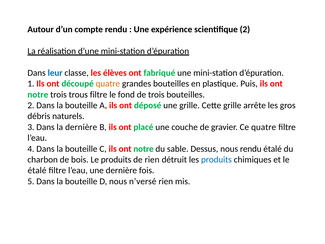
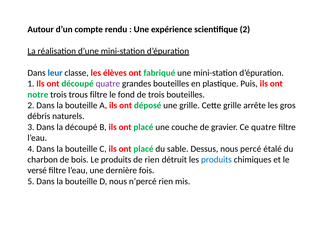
quatre at (108, 84) colour: orange -> purple
la dernière: dernière -> découpé
C ils ont notre: notre -> placé
nous rendu: rendu -> percé
étalé at (37, 170): étalé -> versé
n’versé: n’versé -> n’percé
